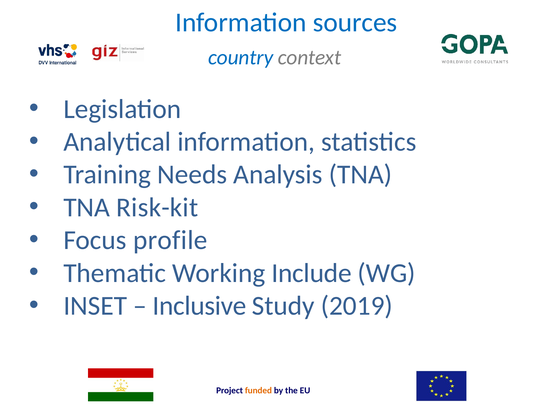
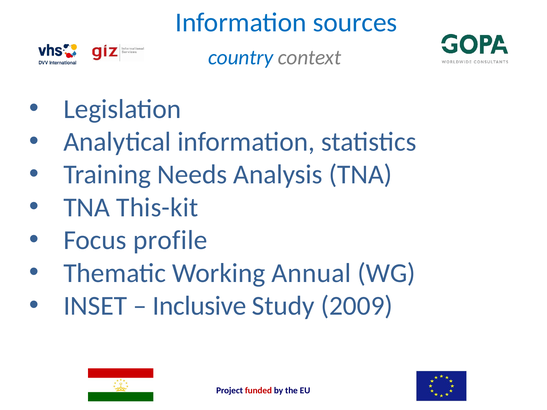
Risk-kit: Risk-kit -> This-kit
Include: Include -> Annual
2019: 2019 -> 2009
funded colour: orange -> red
